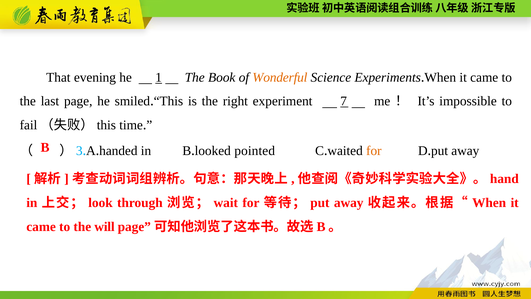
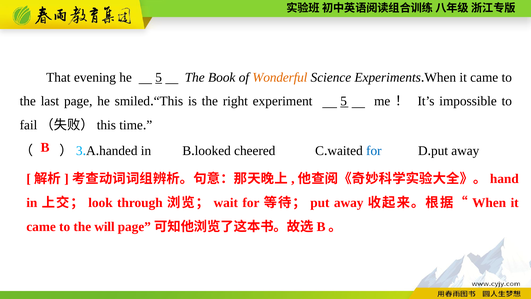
he 1: 1 -> 5
experiment 7: 7 -> 5
pointed: pointed -> cheered
for at (374, 151) colour: orange -> blue
